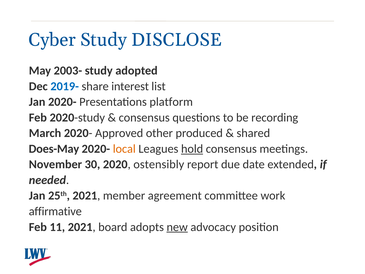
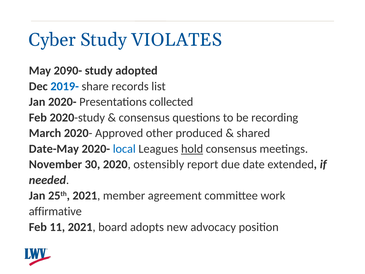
DISCLOSE: DISCLOSE -> VIOLATES
2003-: 2003- -> 2090-
interest: interest -> records
platform: platform -> collected
Does-May: Does-May -> Date-May
local colour: orange -> blue
new underline: present -> none
